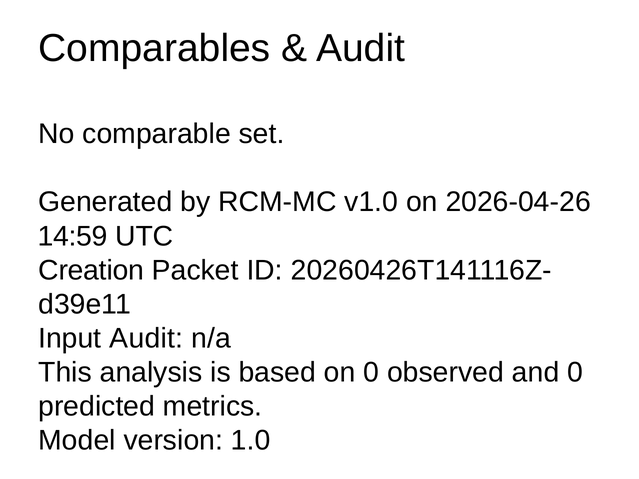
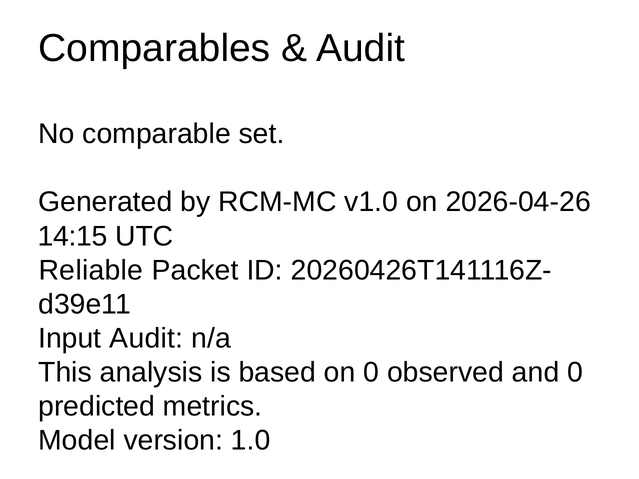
14:59: 14:59 -> 14:15
Creation: Creation -> Reliable
